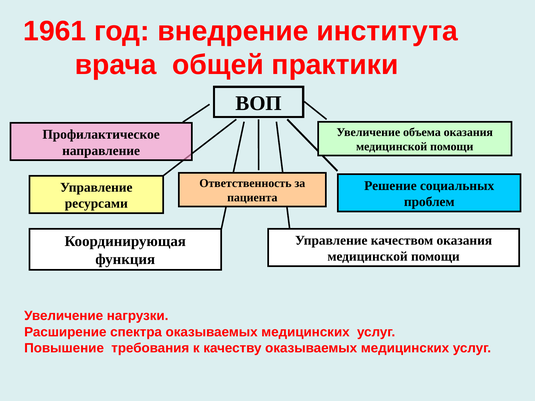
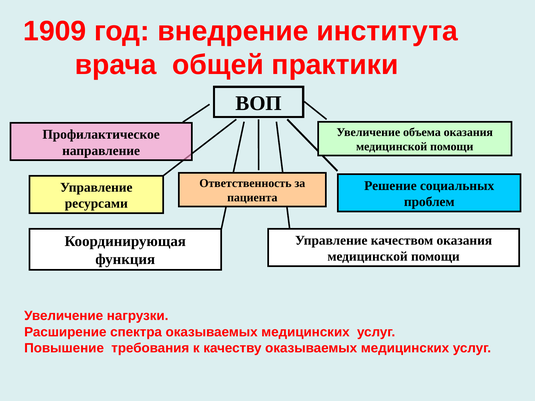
1961: 1961 -> 1909
